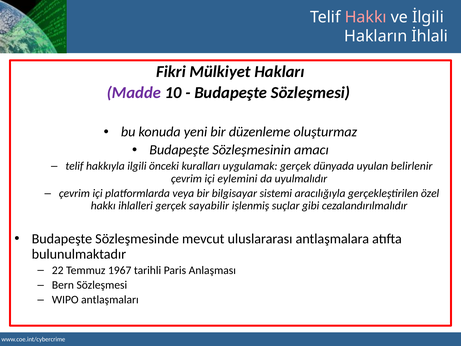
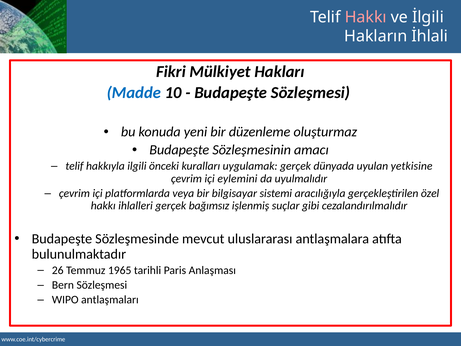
Madde colour: purple -> blue
belirlenir: belirlenir -> yetkisine
sayabilir: sayabilir -> bağımsız
22: 22 -> 26
1967: 1967 -> 1965
